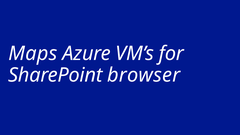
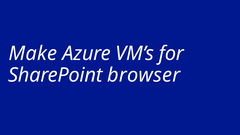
Maps: Maps -> Make
